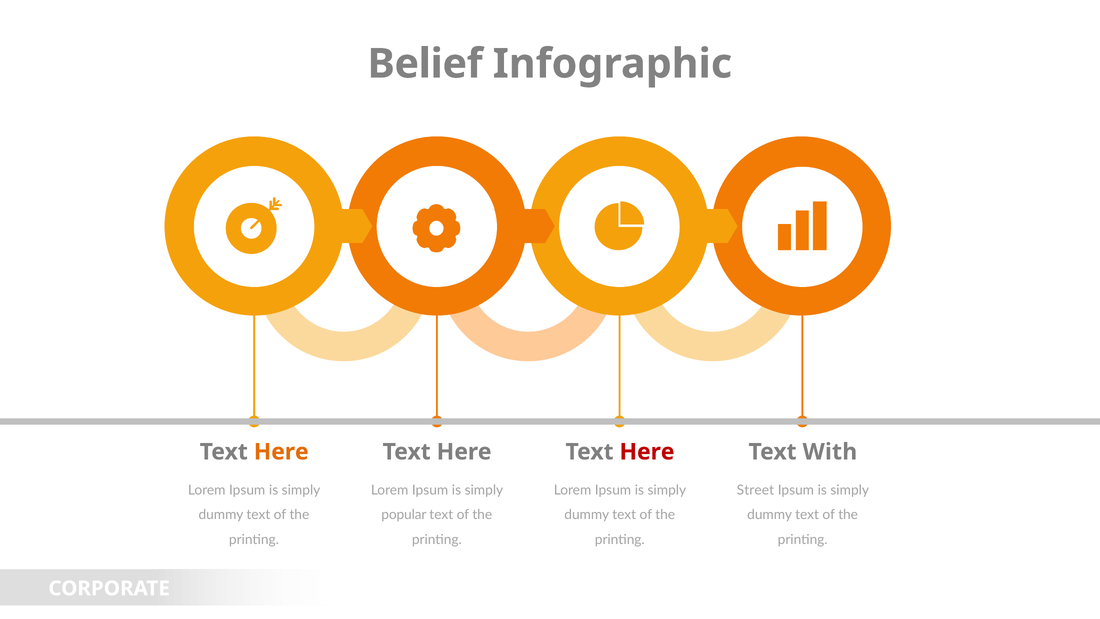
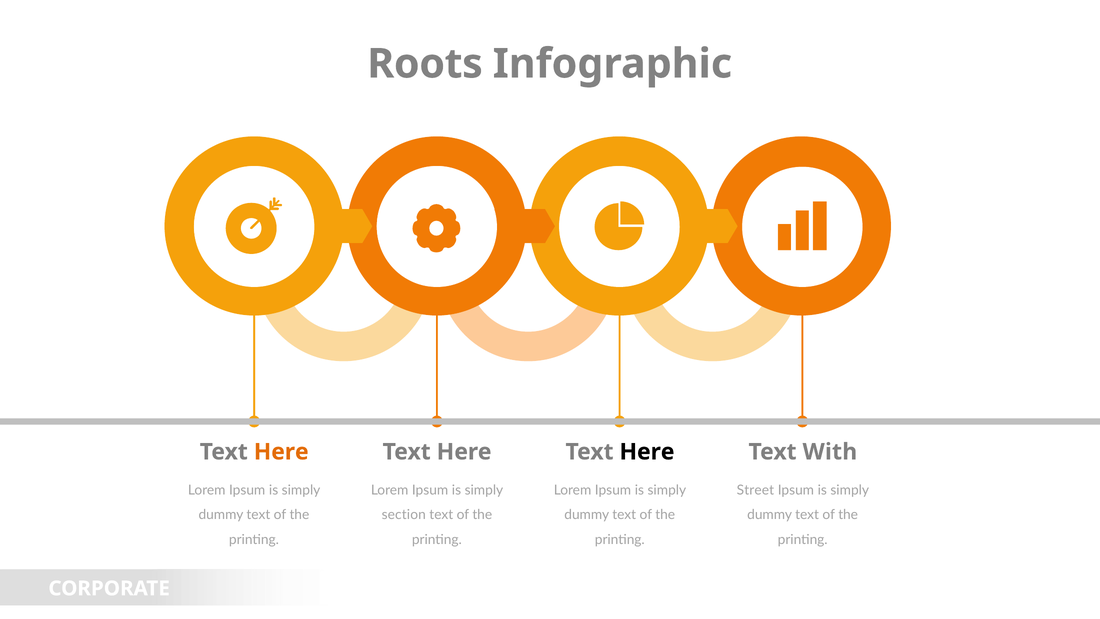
Belief: Belief -> Roots
Here at (647, 452) colour: red -> black
popular: popular -> section
